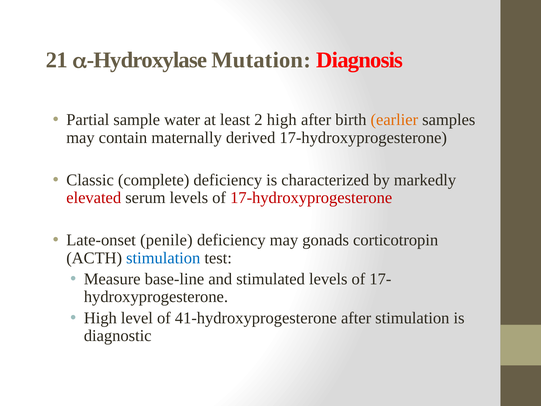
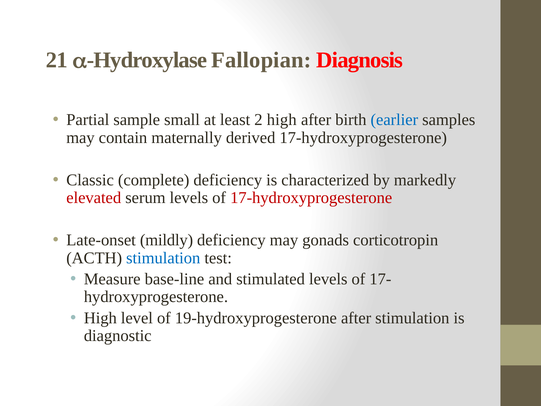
Mutation: Mutation -> Fallopian
water: water -> small
earlier colour: orange -> blue
penile: penile -> mildly
41-hydroxyprogesterone: 41-hydroxyprogesterone -> 19-hydroxyprogesterone
